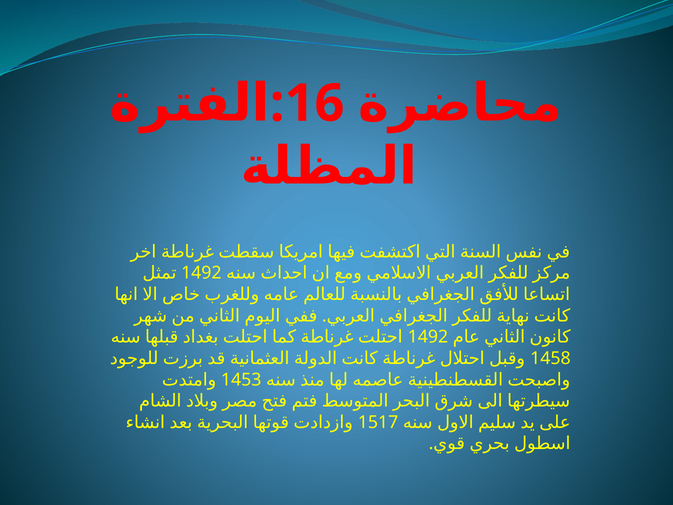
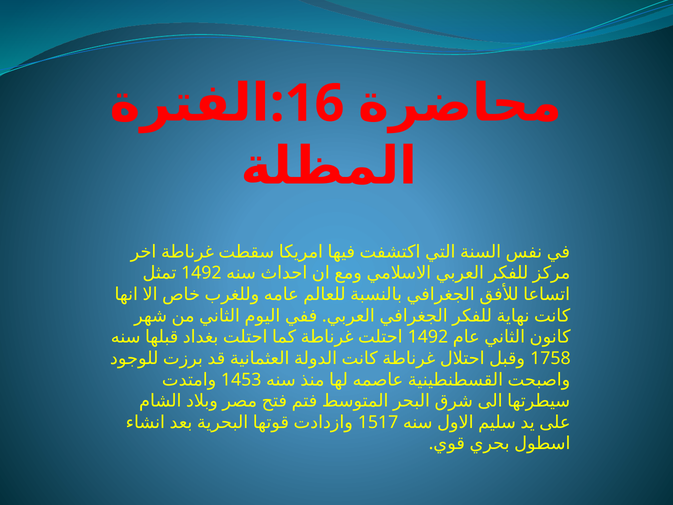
1458: 1458 -> 1758
